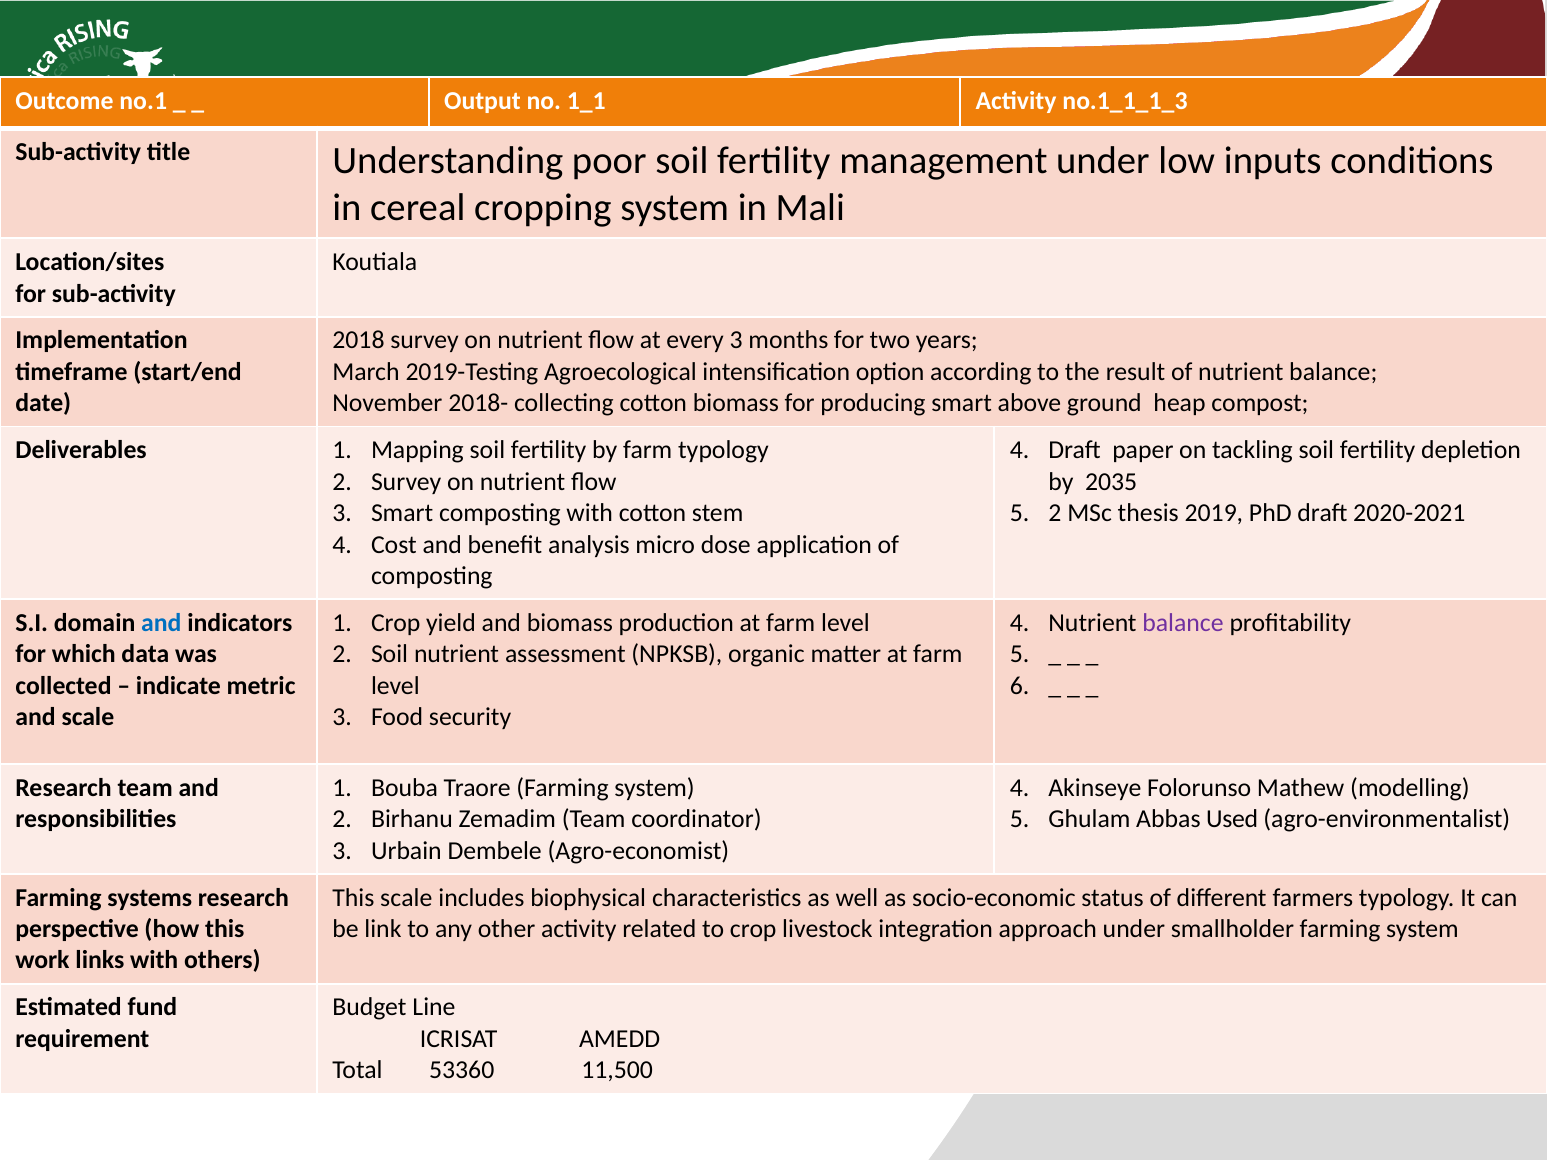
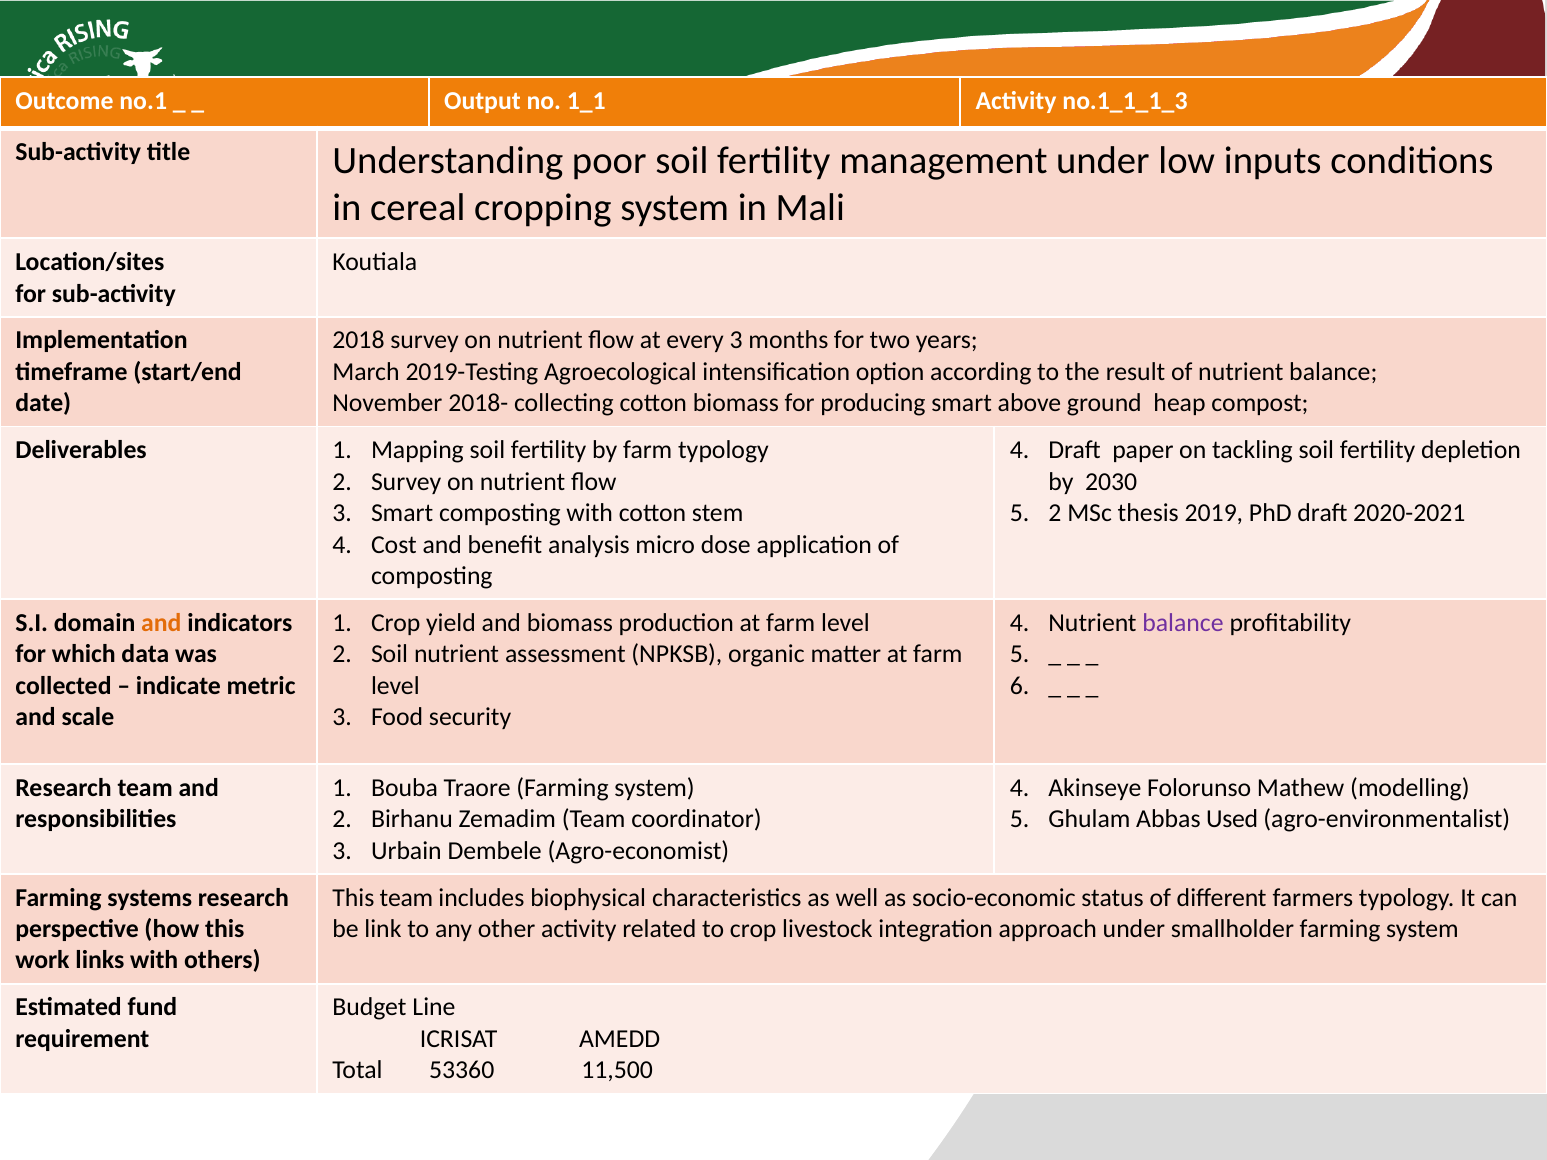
2035: 2035 -> 2030
and at (161, 623) colour: blue -> orange
This scale: scale -> team
